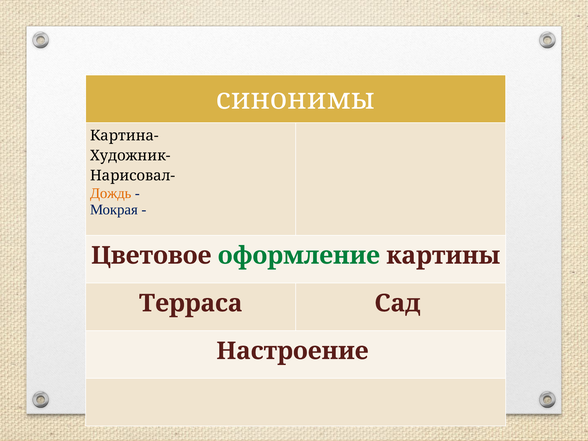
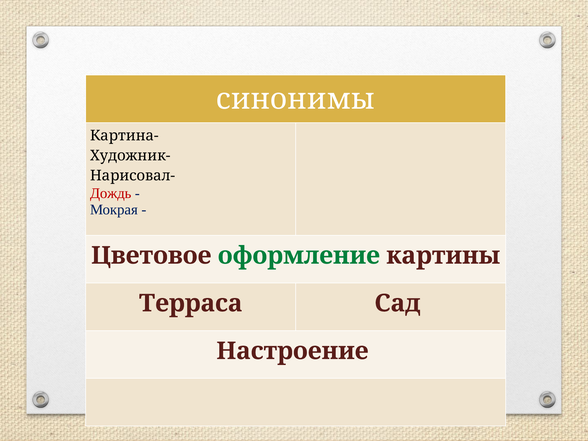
Дождь colour: orange -> red
